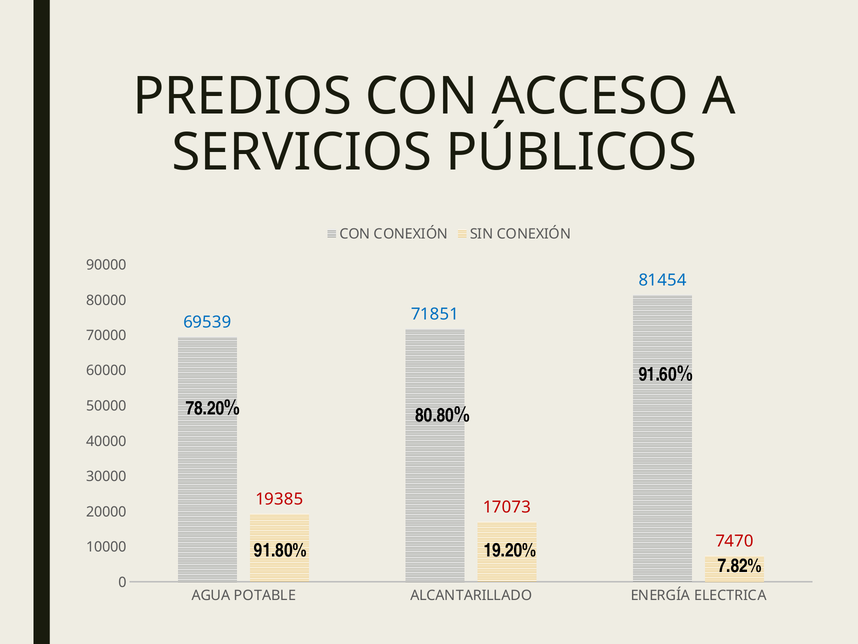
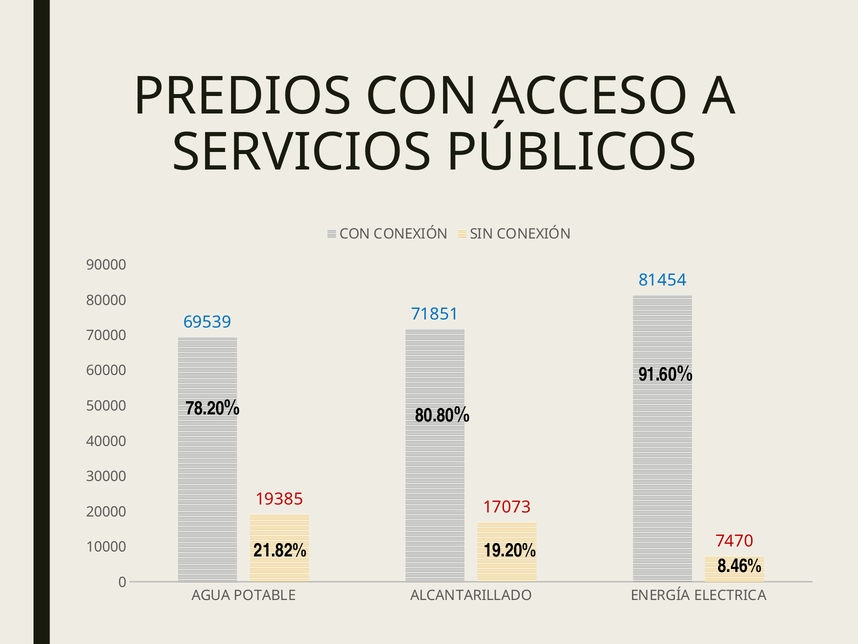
91.80%: 91.80% -> 21.82%
7.82%: 7.82% -> 8.46%
